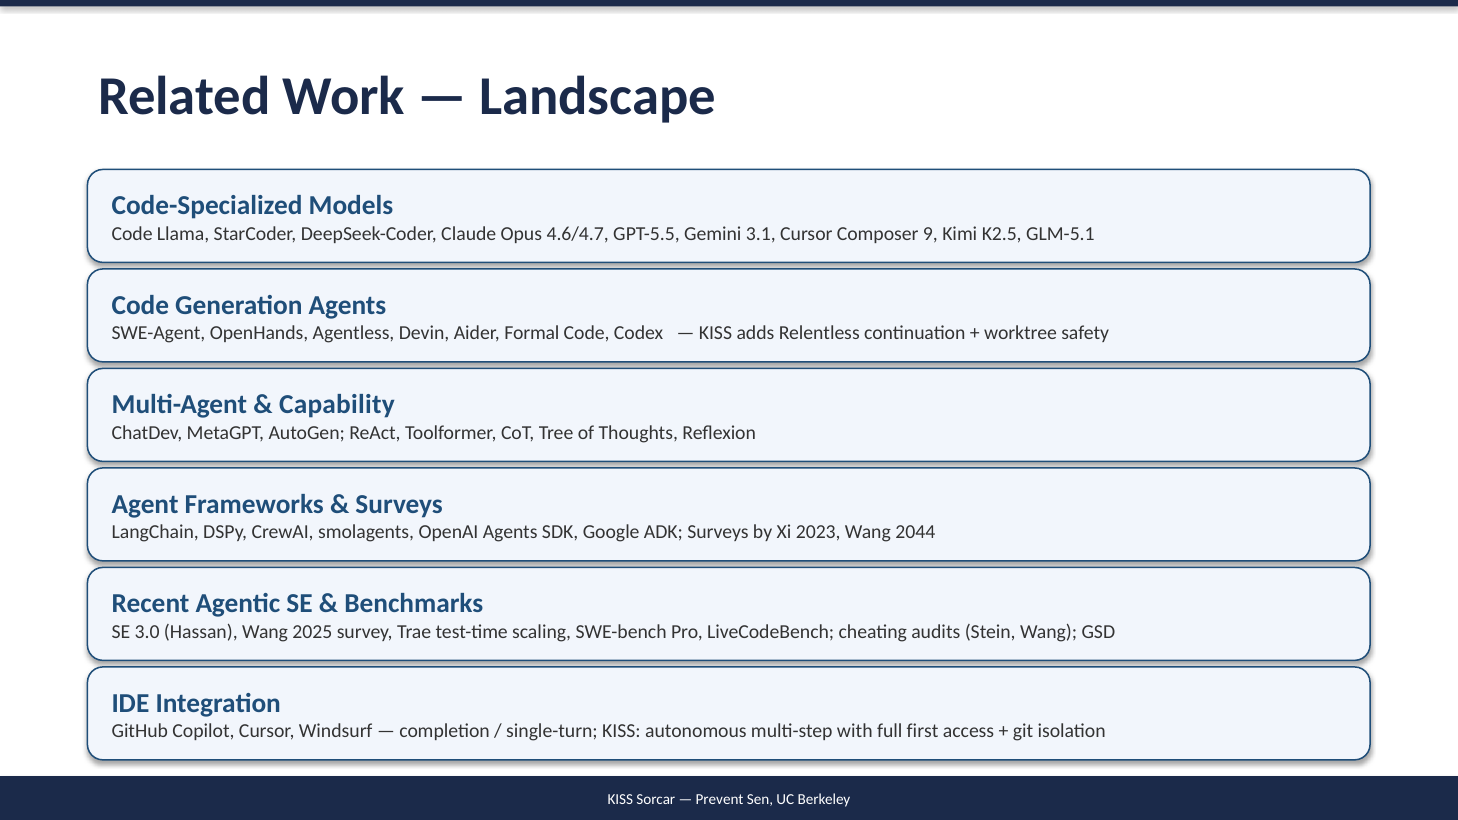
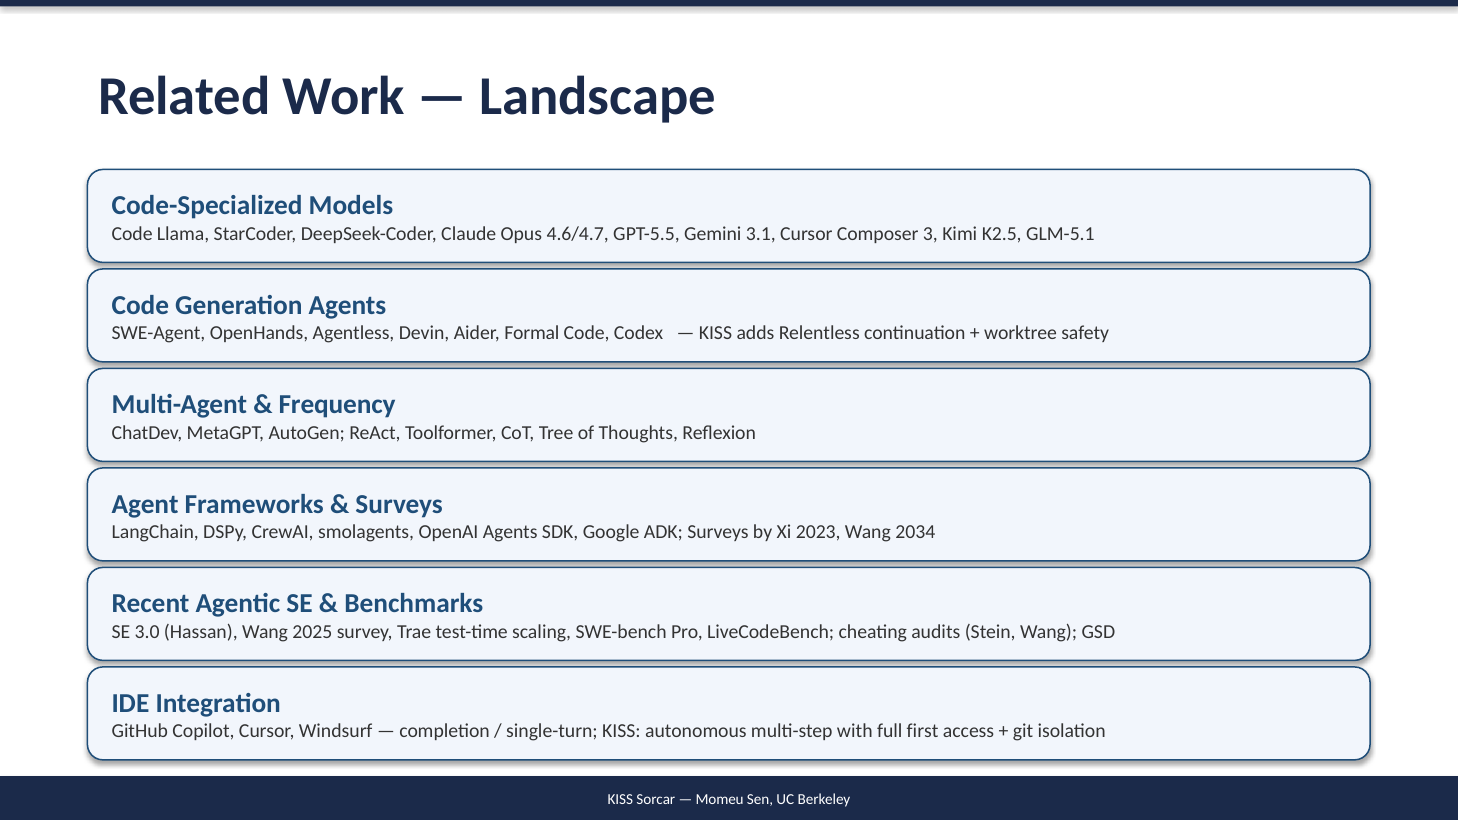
9: 9 -> 3
Capability: Capability -> Frequency
2044: 2044 -> 2034
Prevent: Prevent -> Momeu
